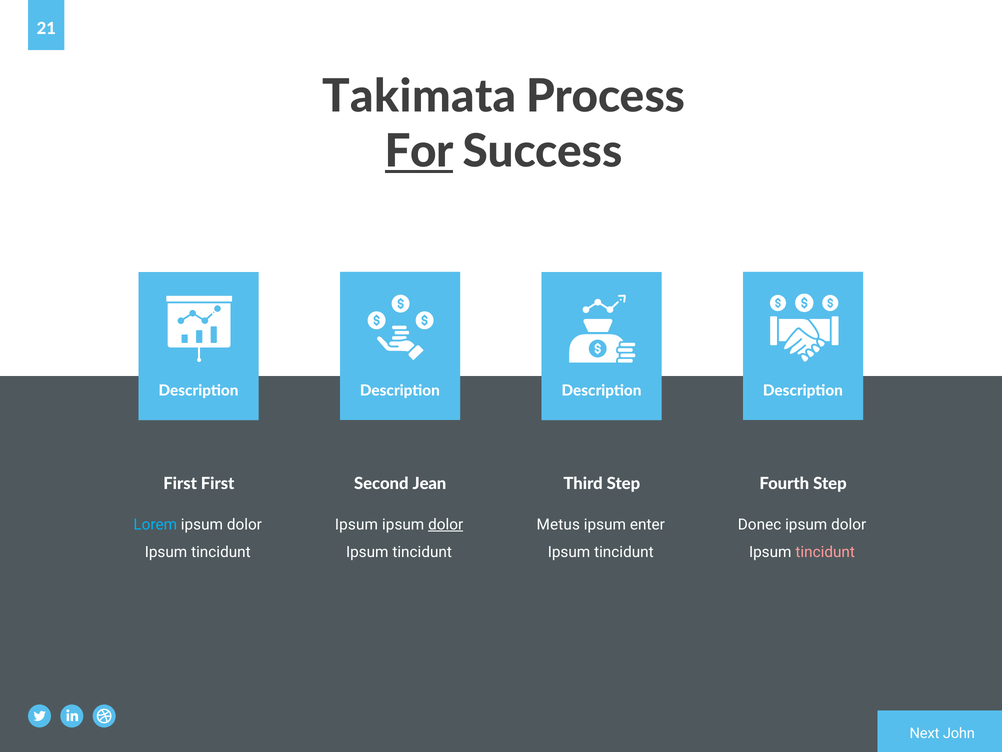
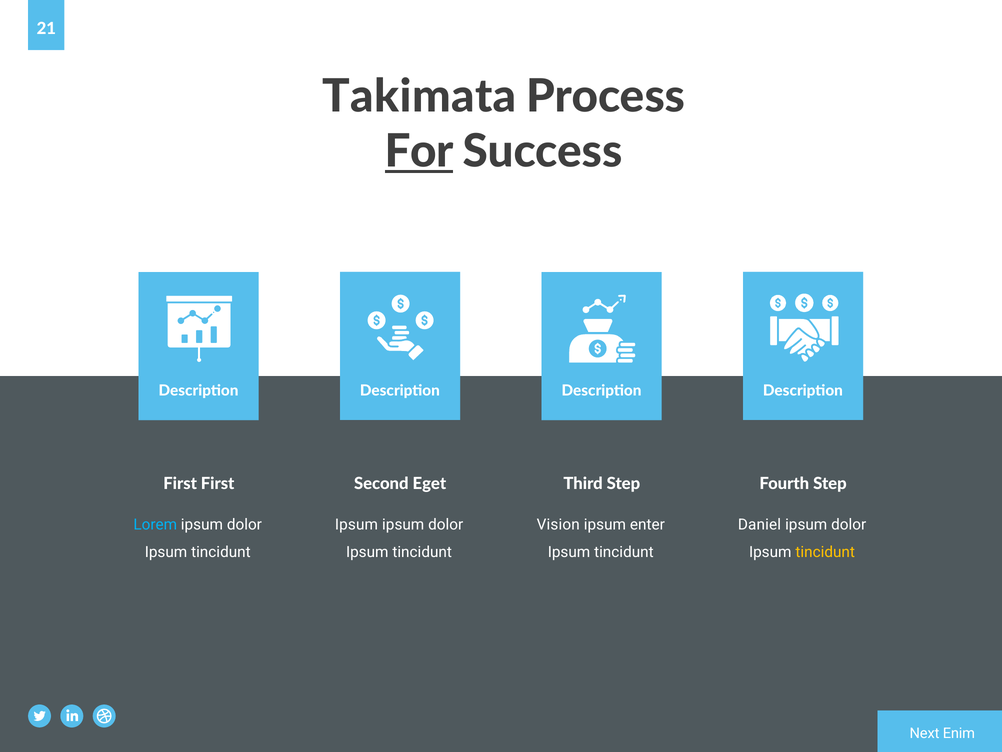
Jean: Jean -> Eget
dolor at (446, 524) underline: present -> none
Metus: Metus -> Vision
Donec: Donec -> Daniel
tincidunt at (825, 552) colour: pink -> yellow
John: John -> Enim
